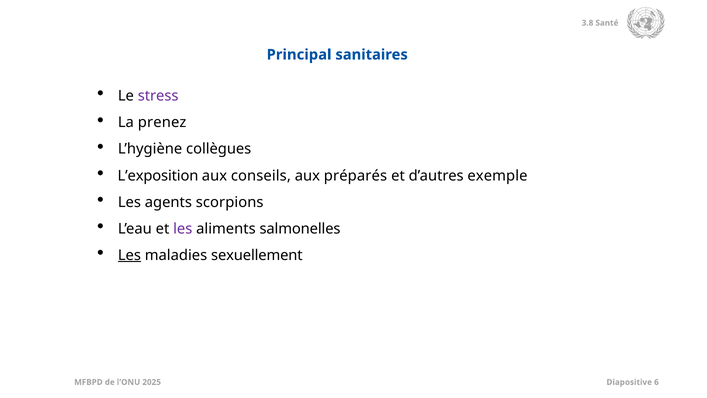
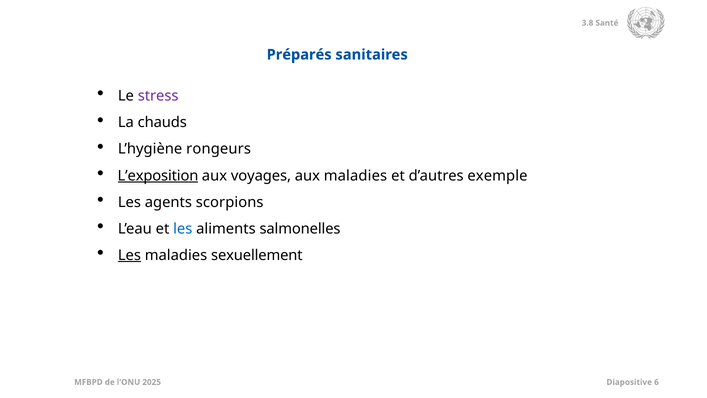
Principal: Principal -> Préparés
prenez: prenez -> chauds
collègues: collègues -> rongeurs
L’exposition underline: none -> present
conseils: conseils -> voyages
aux préparés: préparés -> maladies
les at (183, 229) colour: purple -> blue
